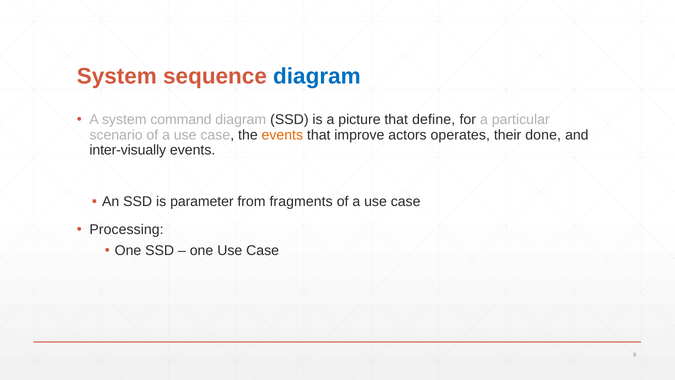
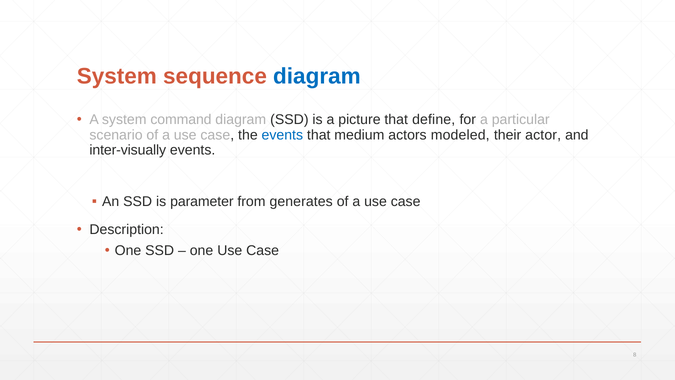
events at (282, 135) colour: orange -> blue
improve: improve -> medium
operates: operates -> modeled
done: done -> actor
fragments: fragments -> generates
Processing: Processing -> Description
